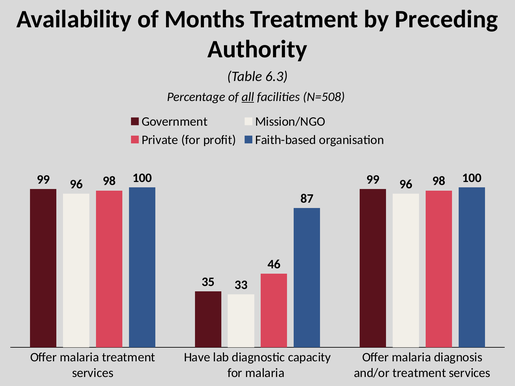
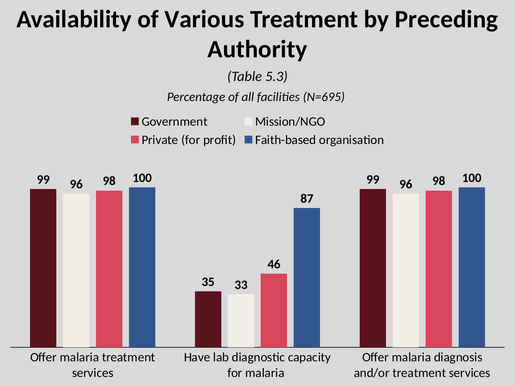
Months: Months -> Various
6.3: 6.3 -> 5.3
all underline: present -> none
N=508: N=508 -> N=695
